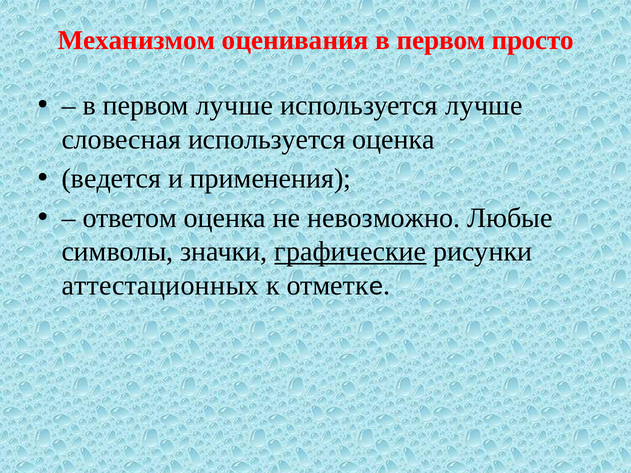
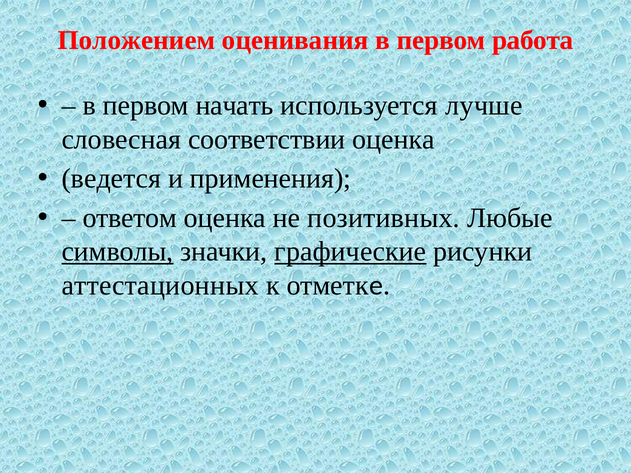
Механизмом: Механизмом -> Положением
просто: просто -> работа
первом лучше: лучше -> начать
словесная используется: используется -> соответствии
невозможно: невозможно -> позитивных
символы underline: none -> present
